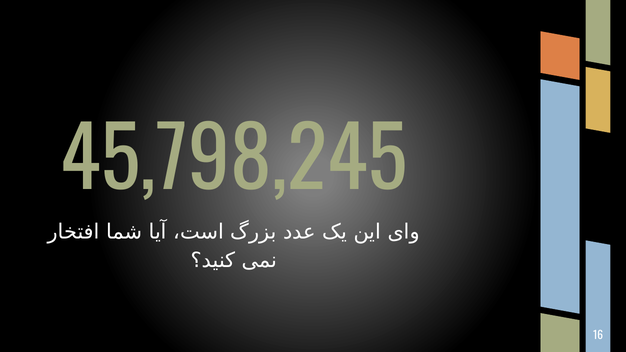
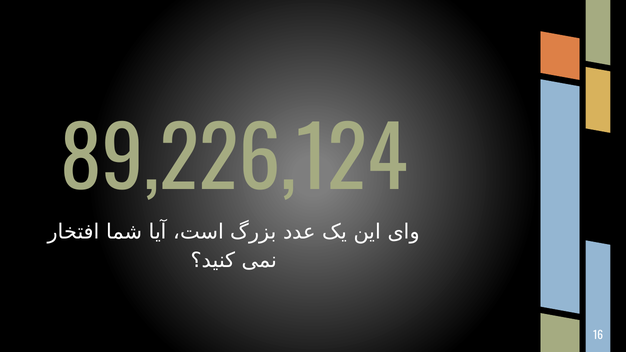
45,798,245: 45,798,245 -> 89,226,124
